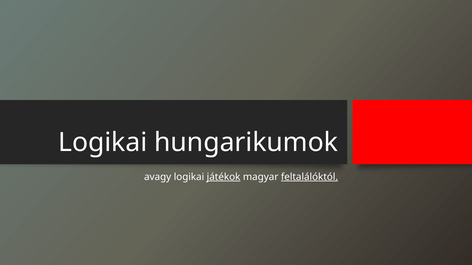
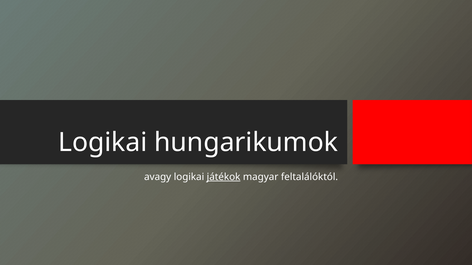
feltalálóktól underline: present -> none
